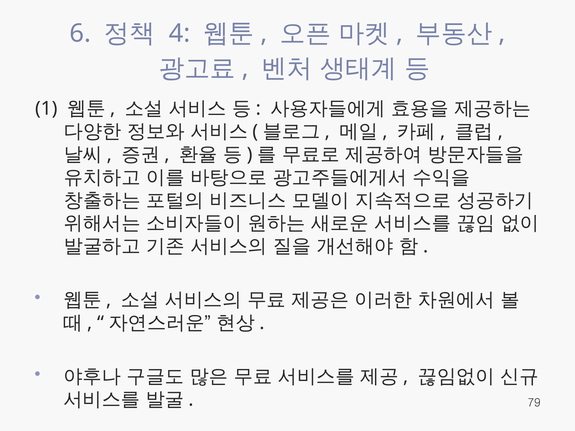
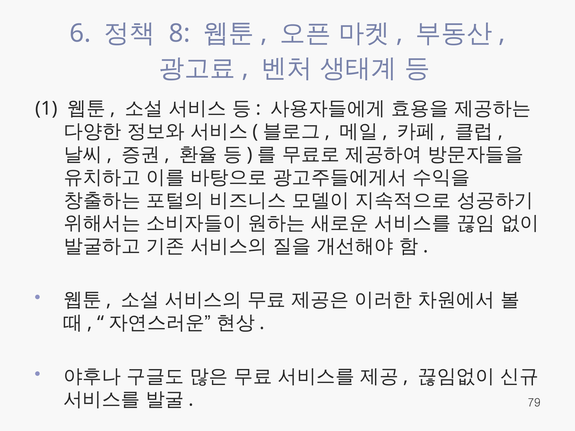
4: 4 -> 8
